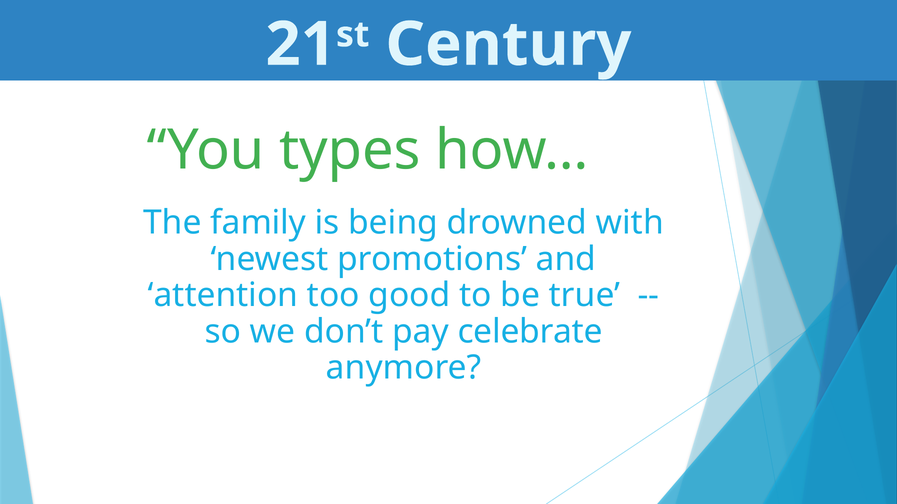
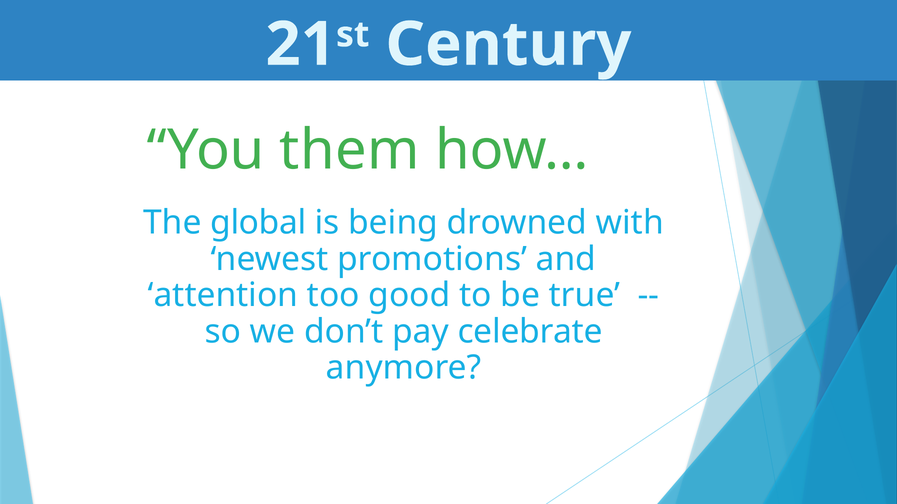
types: types -> them
family: family -> global
